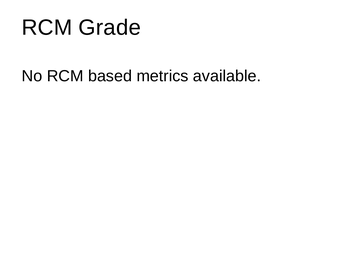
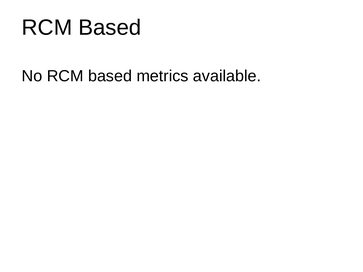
Grade at (110, 28): Grade -> Based
